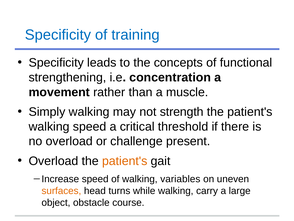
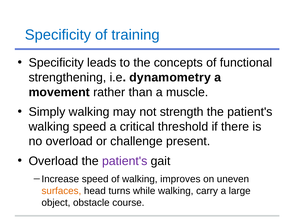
concentration: concentration -> dynamometry
patient's at (125, 161) colour: orange -> purple
variables: variables -> improves
